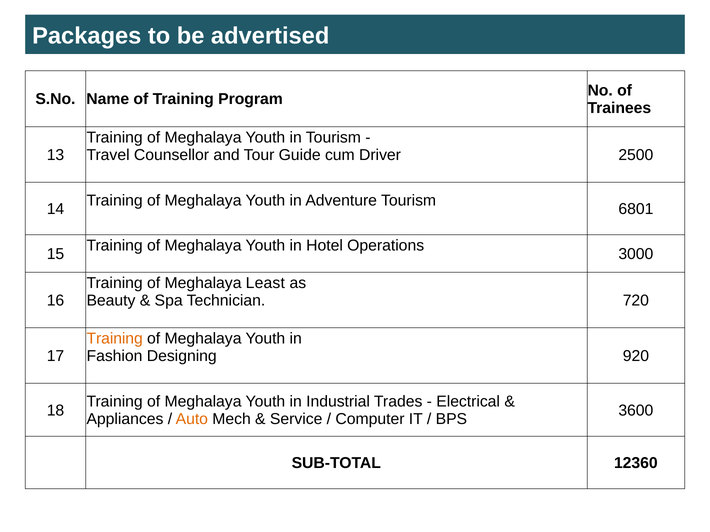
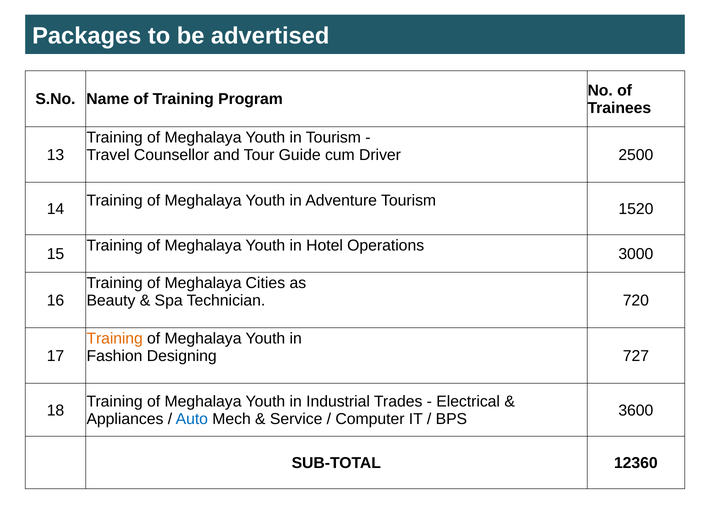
6801: 6801 -> 1520
Least: Least -> Cities
920: 920 -> 727
Auto colour: orange -> blue
